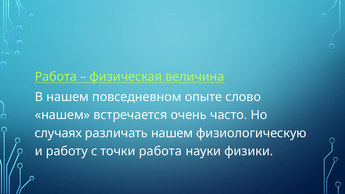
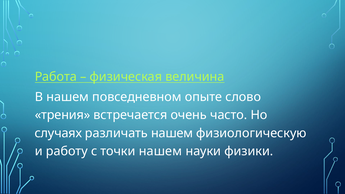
нашем at (62, 115): нашем -> трения
точки работа: работа -> нашем
